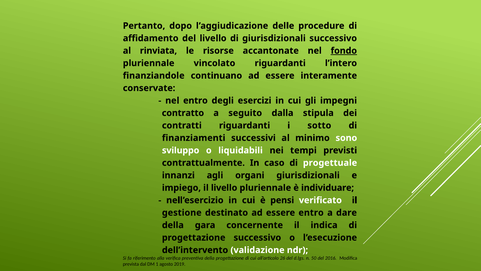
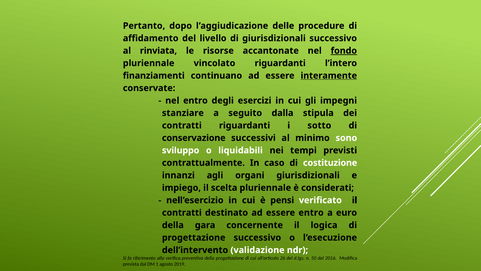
finanziandole: finanziandole -> finanziamenti
interamente underline: none -> present
contratto: contratto -> stanziare
finanziamenti: finanziamenti -> conservazione
progettuale: progettuale -> costituzione
il livello: livello -> scelta
individuare: individuare -> considerati
gestione at (182, 212): gestione -> contratti
dare: dare -> euro
indica: indica -> logica
